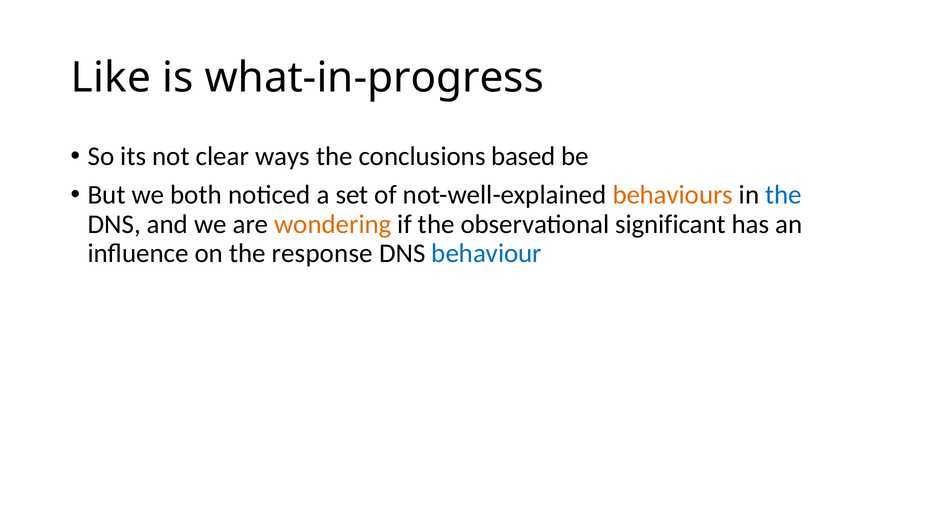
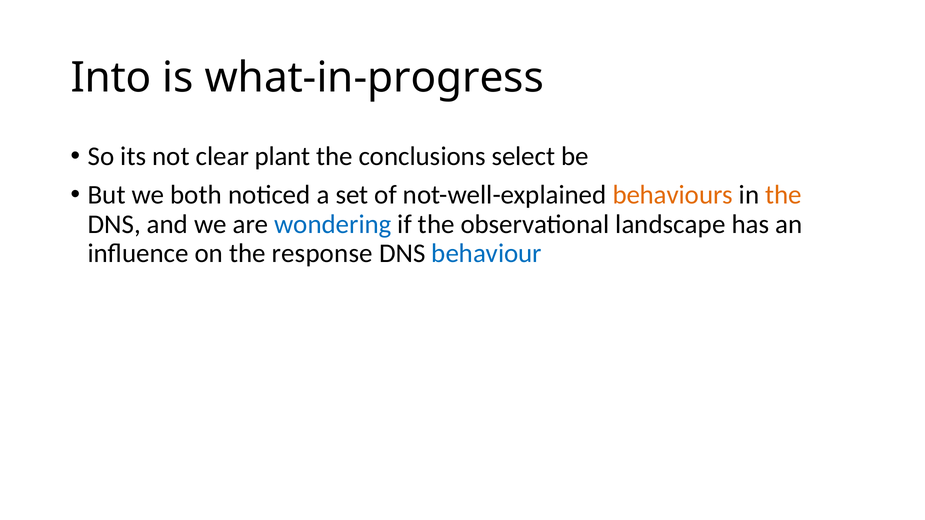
Like: Like -> Into
ways: ways -> plant
based: based -> select
the at (784, 195) colour: blue -> orange
wondering colour: orange -> blue
significant: significant -> landscape
